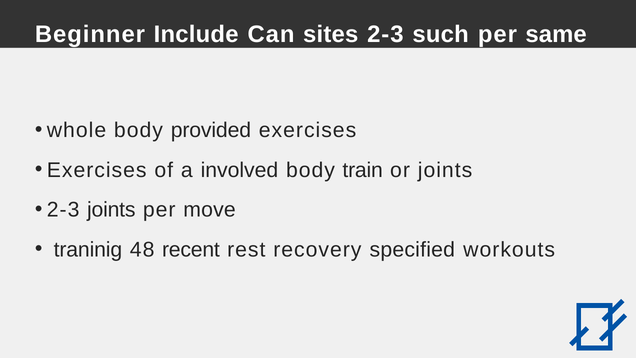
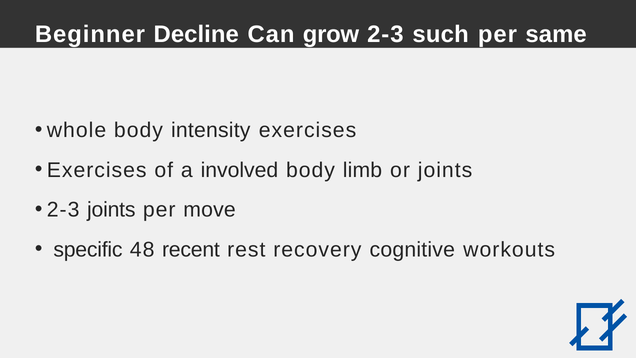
Include: Include -> Decline
sites: sites -> grow
provided: provided -> intensity
train: train -> limb
traninig: traninig -> specific
specified: specified -> cognitive
